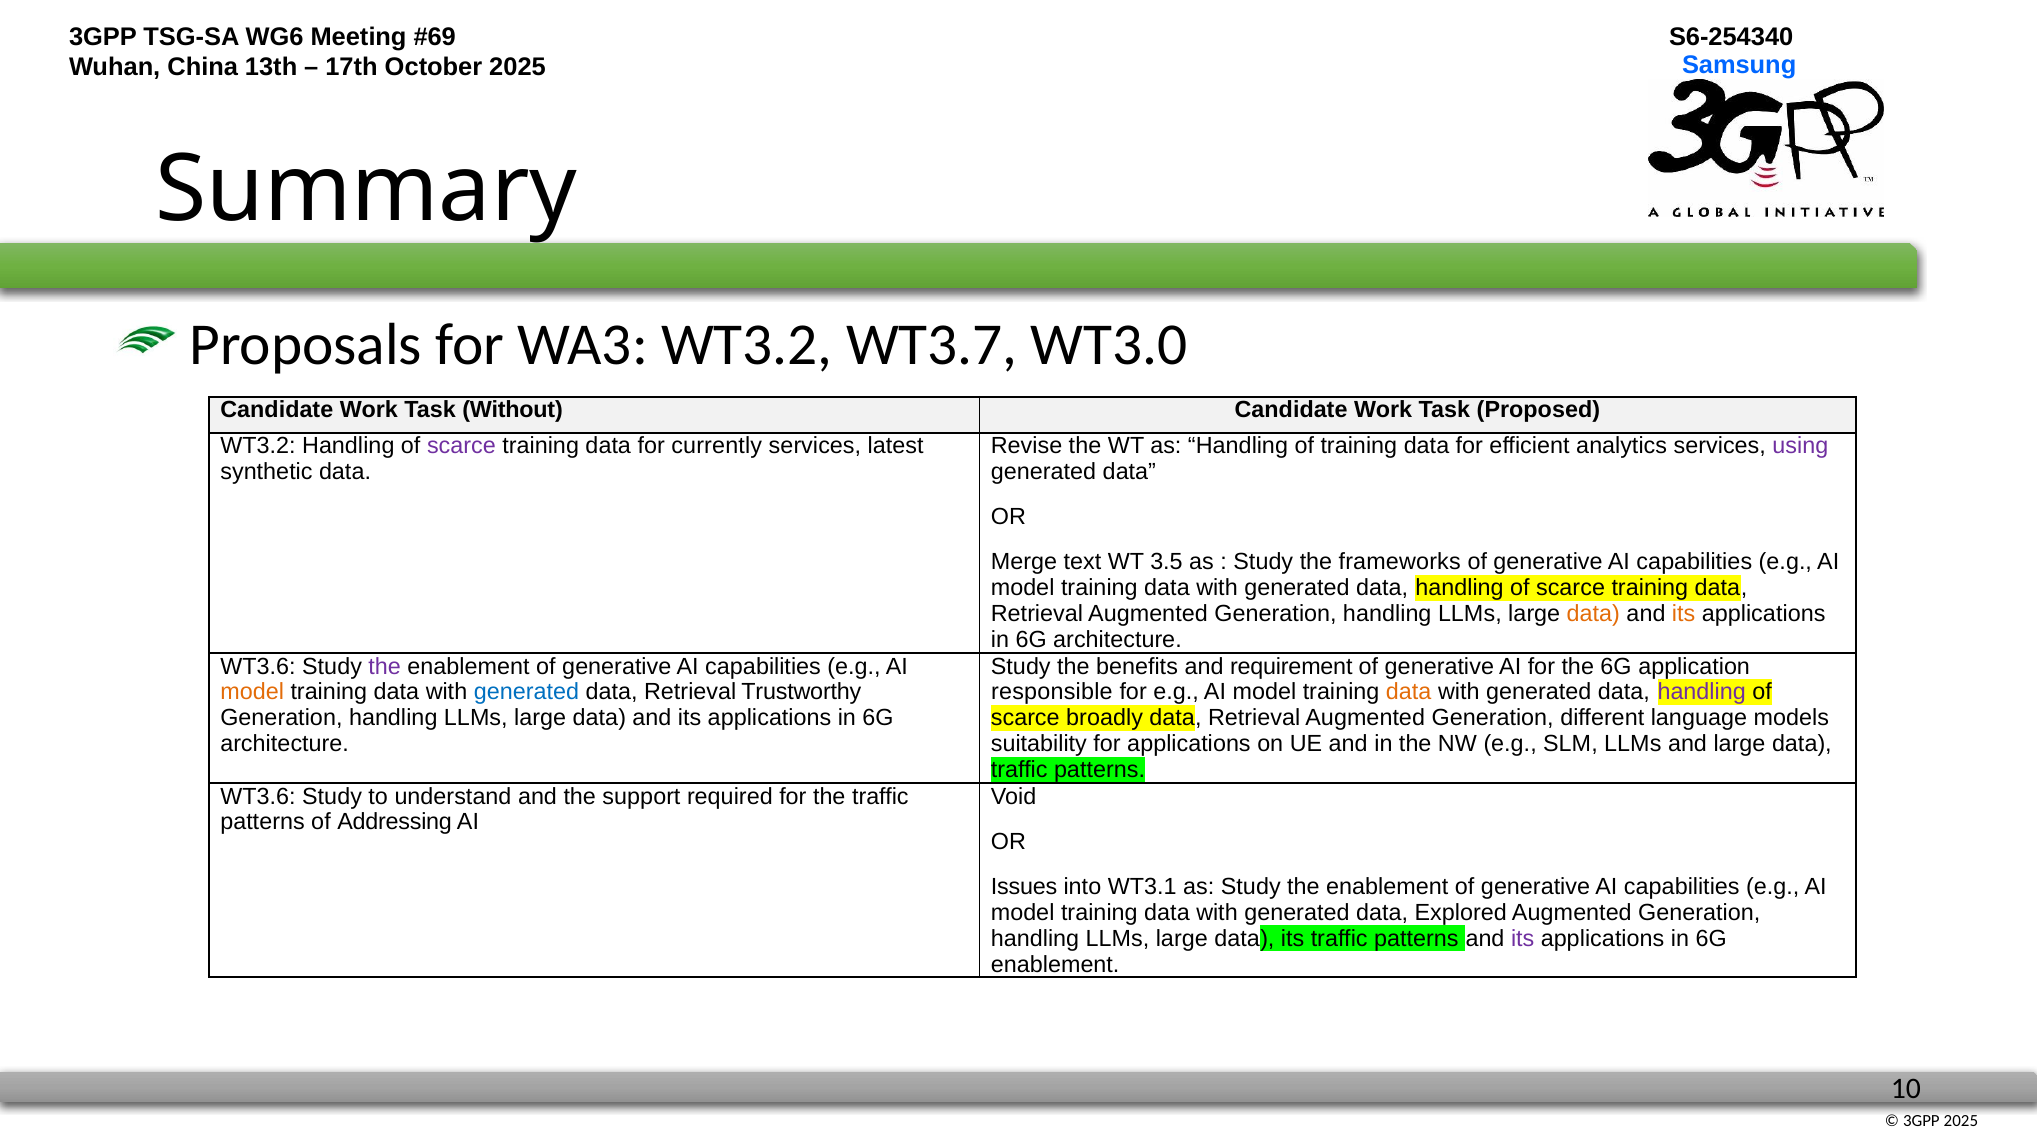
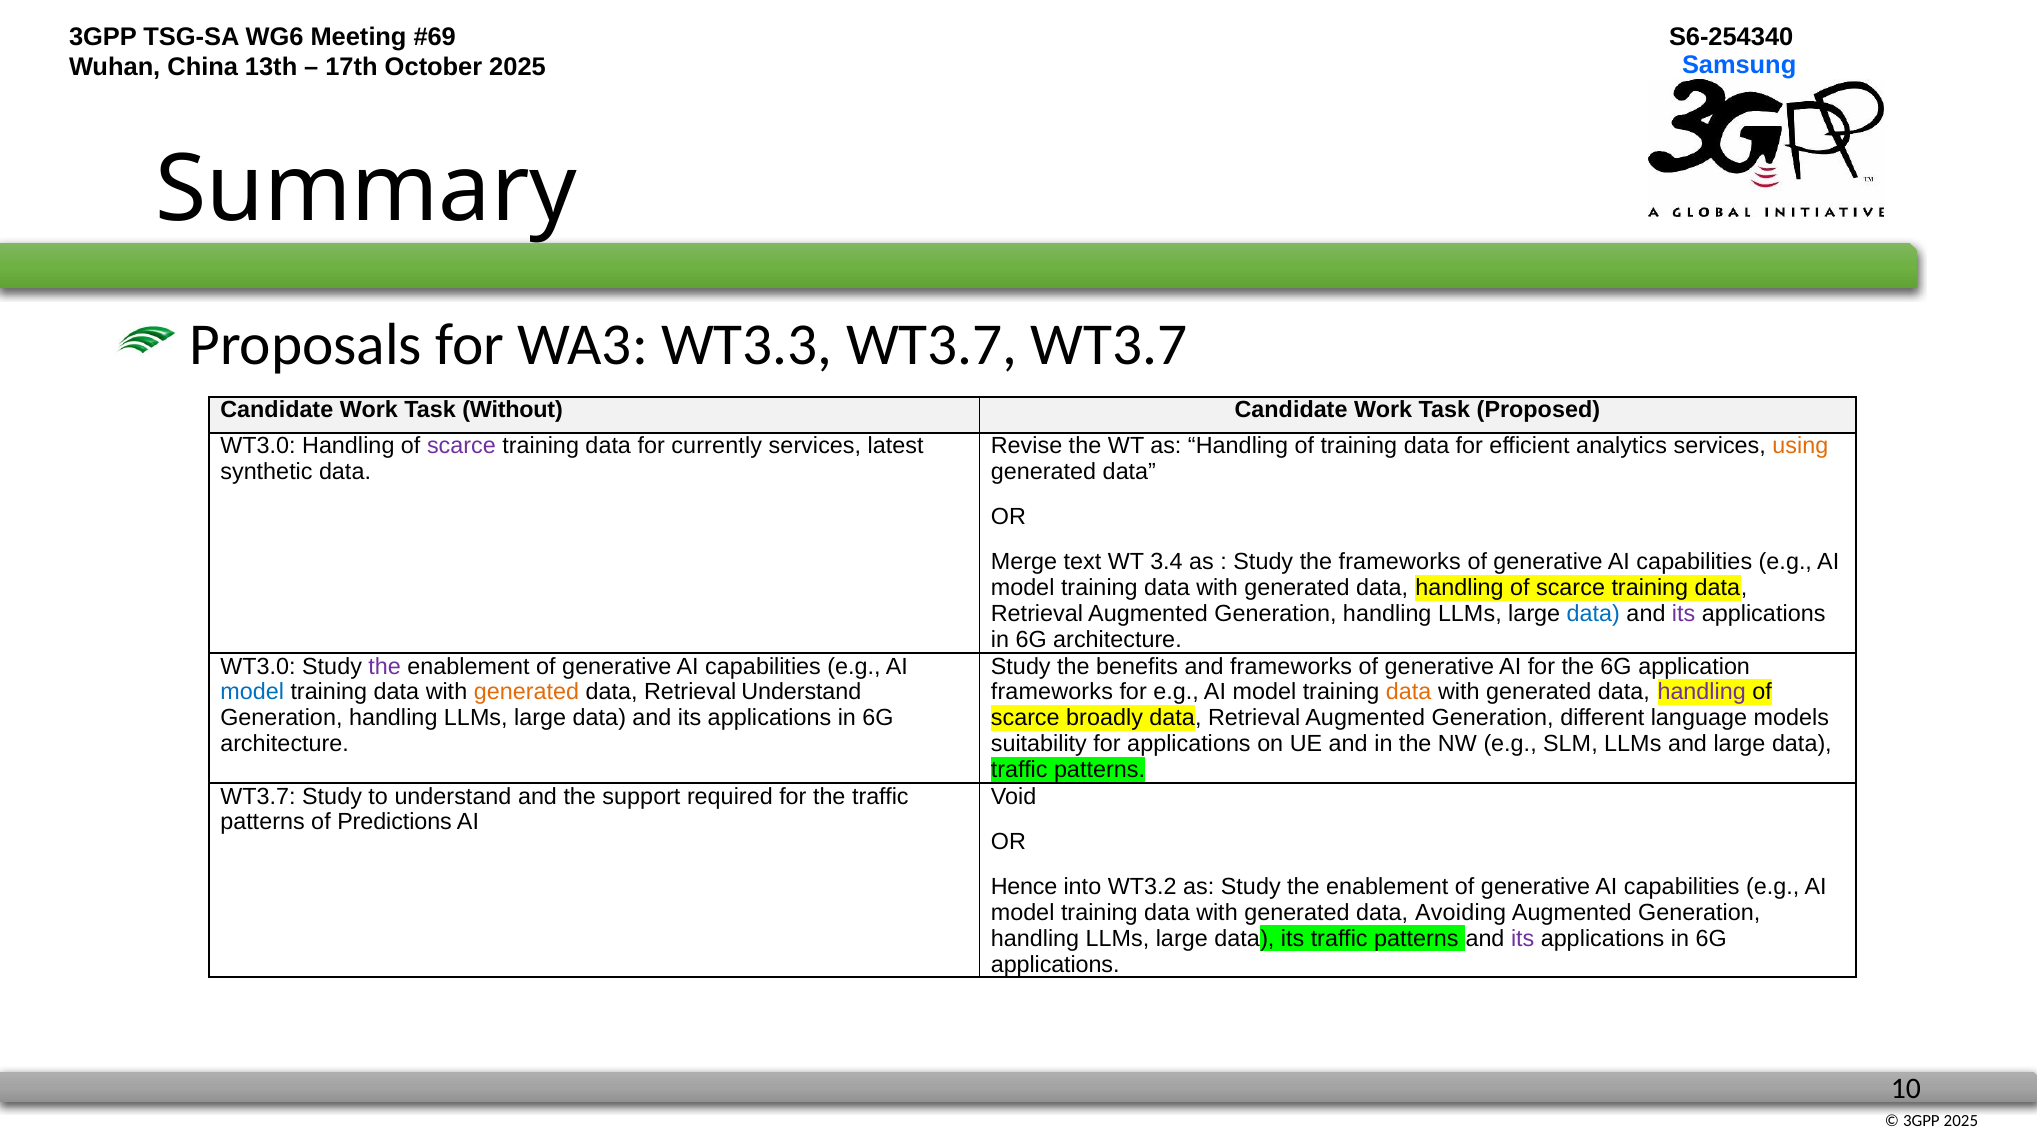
WA3 WT3.2: WT3.2 -> WT3.3
WT3.7 WT3.0: WT3.0 -> WT3.7
WT3.2 at (258, 446): WT3.2 -> WT3.0
using colour: purple -> orange
3.5: 3.5 -> 3.4
data at (1593, 614) colour: orange -> blue
its at (1684, 614) colour: orange -> purple
WT3.6 at (258, 666): WT3.6 -> WT3.0
and requirement: requirement -> frameworks
model at (252, 692) colour: orange -> blue
generated at (526, 692) colour: blue -> orange
Retrieval Trustworthy: Trustworthy -> Understand
responsible at (1052, 692): responsible -> frameworks
WT3.6 at (258, 796): WT3.6 -> WT3.7
Addressing: Addressing -> Predictions
Issues: Issues -> Hence
WT3.1: WT3.1 -> WT3.2
Explored: Explored -> Avoiding
enablement at (1055, 964): enablement -> applications
